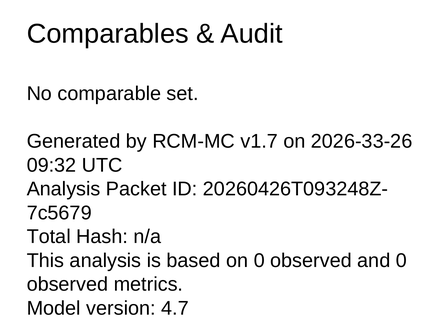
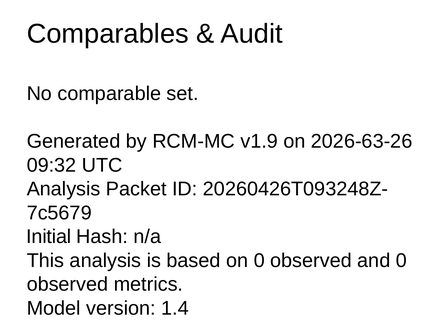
v1.7: v1.7 -> v1.9
2026-33-26: 2026-33-26 -> 2026-63-26
Total: Total -> Initial
4.7: 4.7 -> 1.4
